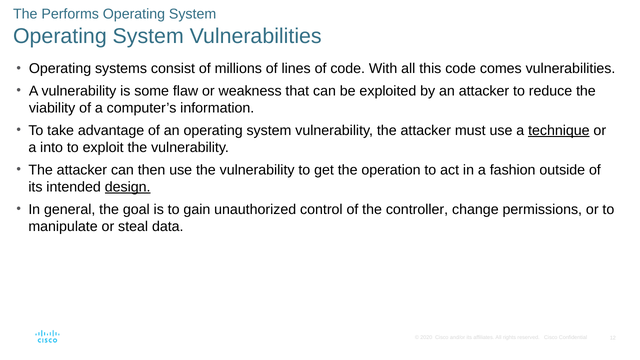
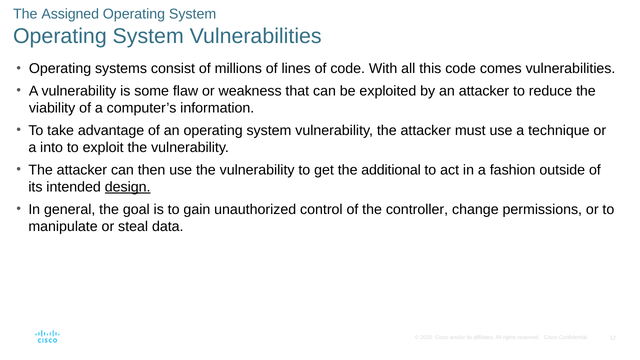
Performs: Performs -> Assigned
technique underline: present -> none
operation: operation -> additional
